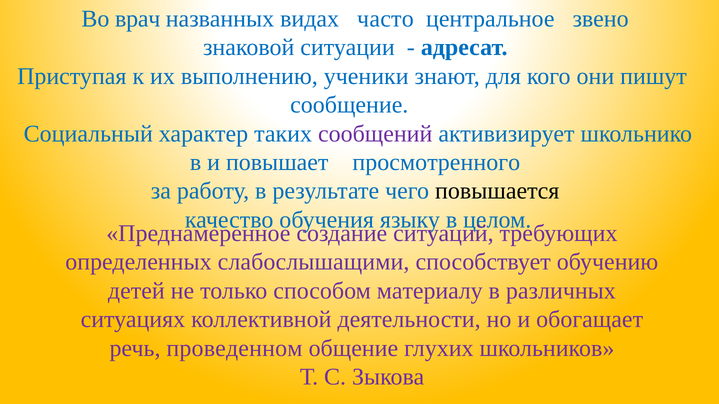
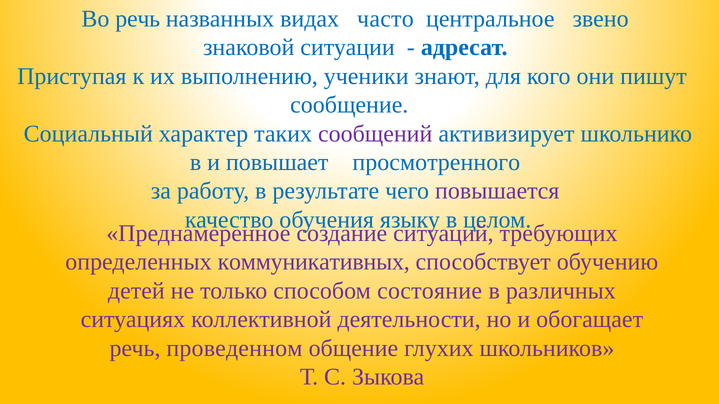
Во врач: врач -> речь
повышается colour: black -> purple
слабослышащими: слабослышащими -> коммуникативных
материалу: материалу -> состояние
